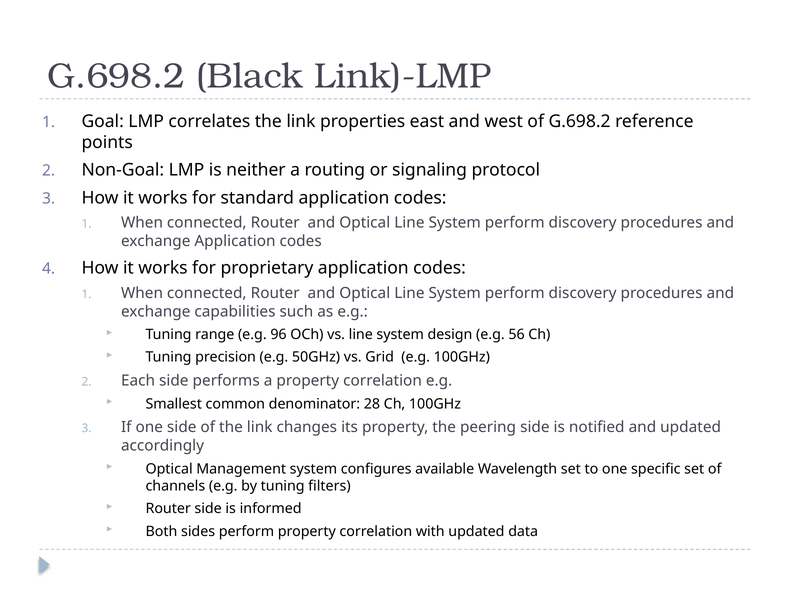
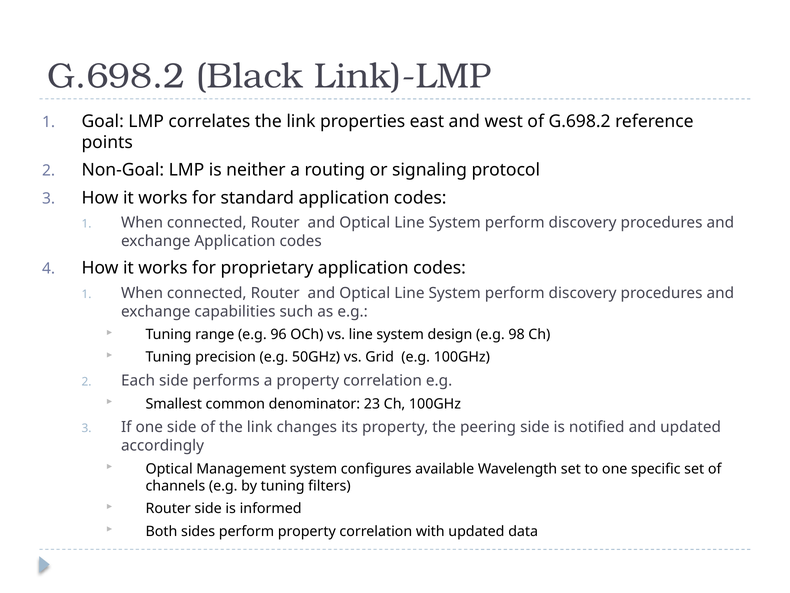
56: 56 -> 98
28: 28 -> 23
